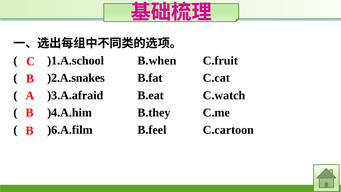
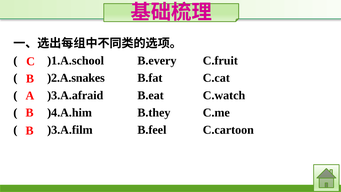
B.when: B.when -> B.every
)6.A.film: )6.A.film -> )3.A.film
